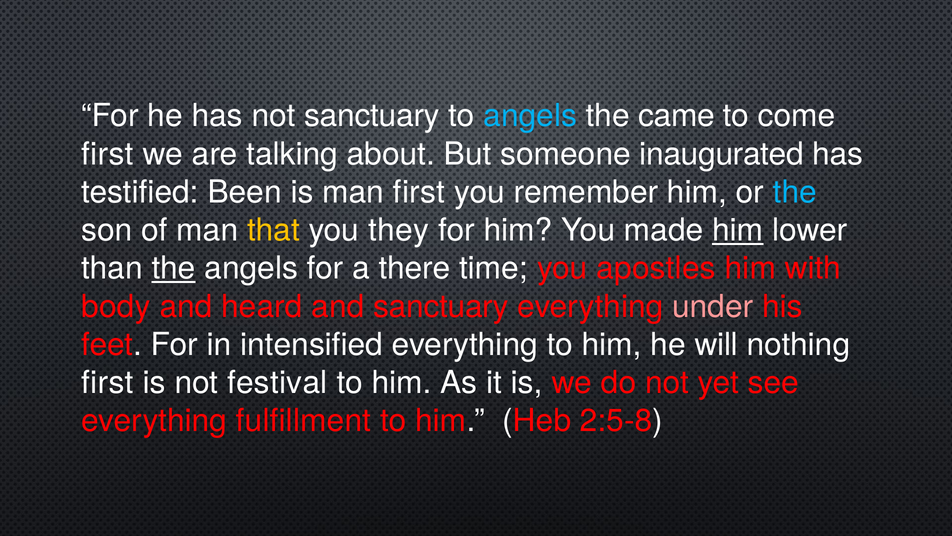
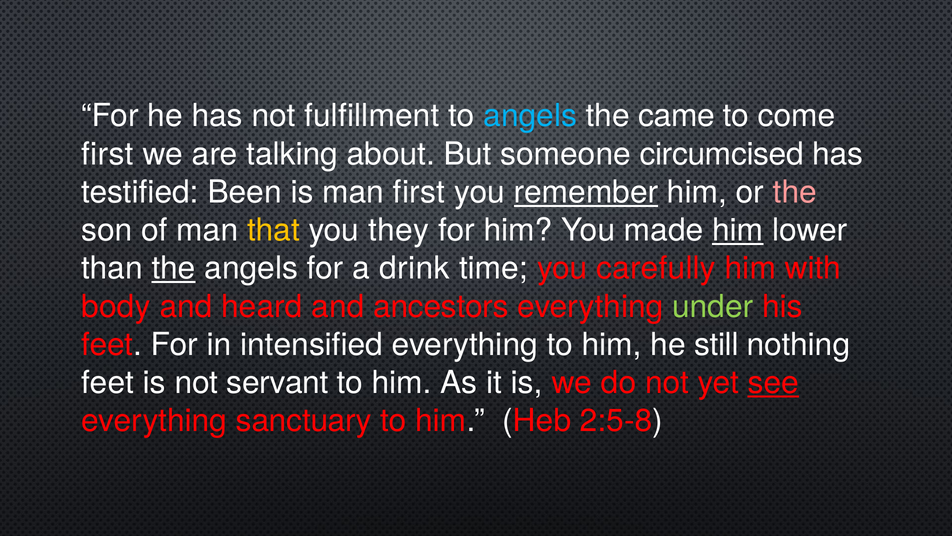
not sanctuary: sanctuary -> fulfillment
inaugurated: inaugurated -> circumcised
remember underline: none -> present
the at (795, 192) colour: light blue -> pink
there: there -> drink
apostles: apostles -> carefully
and sanctuary: sanctuary -> ancestors
under colour: pink -> light green
will: will -> still
first at (107, 383): first -> feet
festival: festival -> servant
see underline: none -> present
fulfillment: fulfillment -> sanctuary
